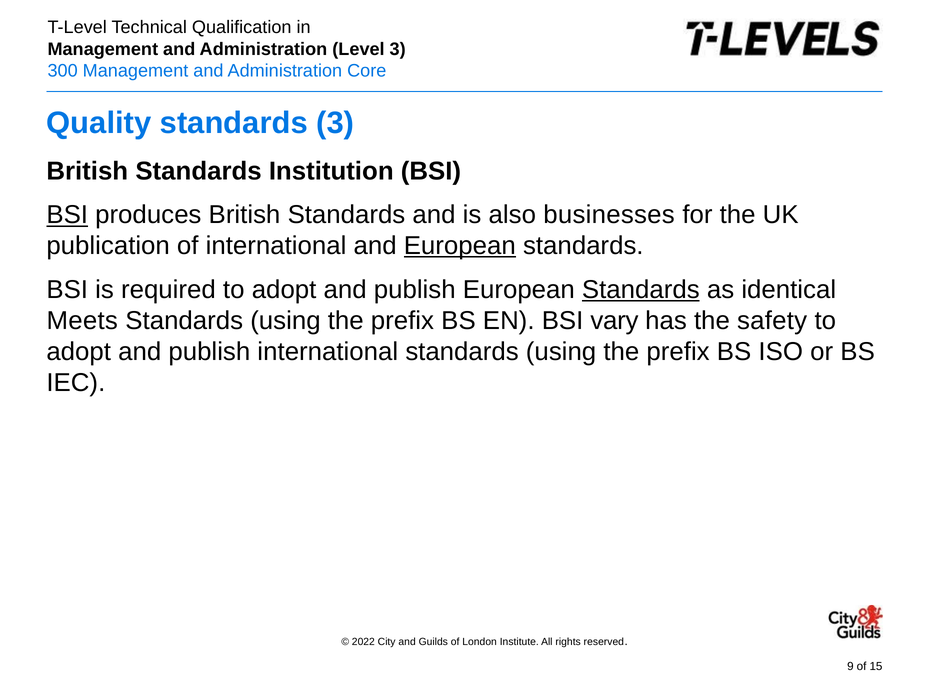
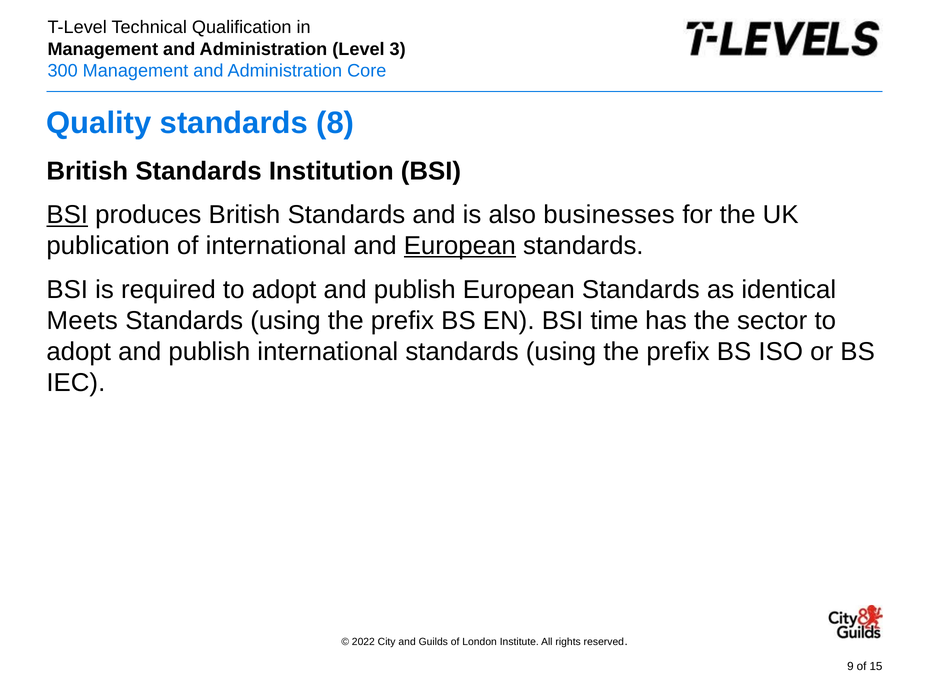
standards 3: 3 -> 8
Standards at (641, 290) underline: present -> none
vary: vary -> time
safety: safety -> sector
